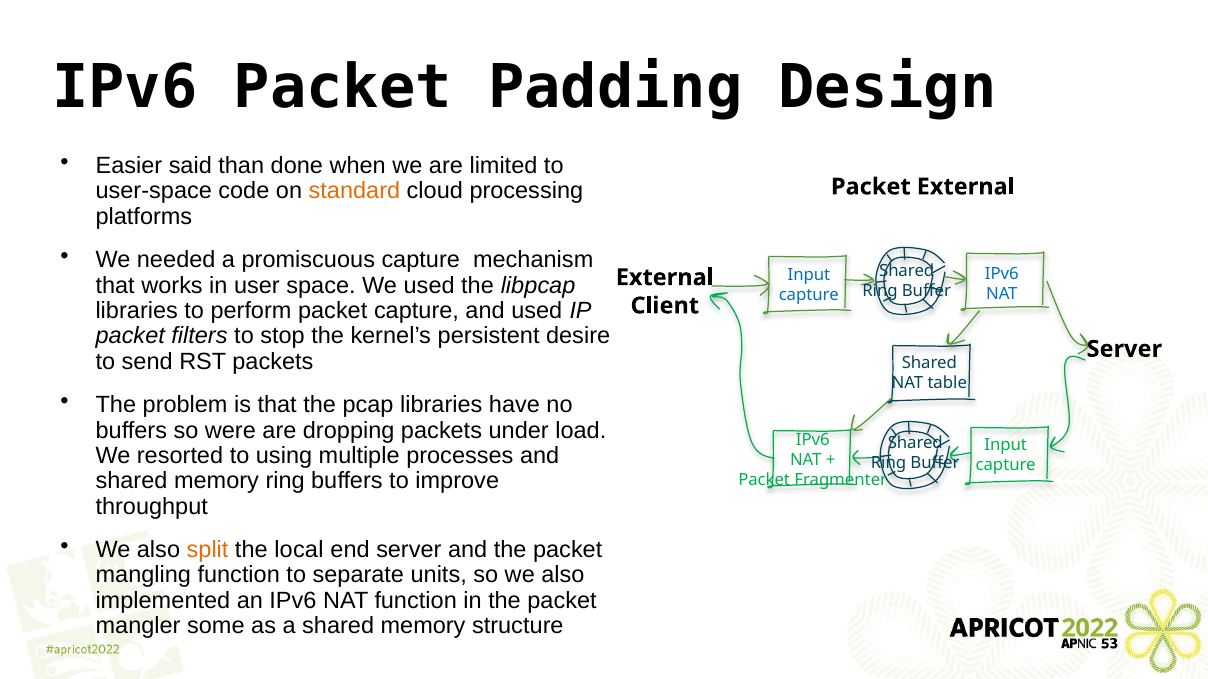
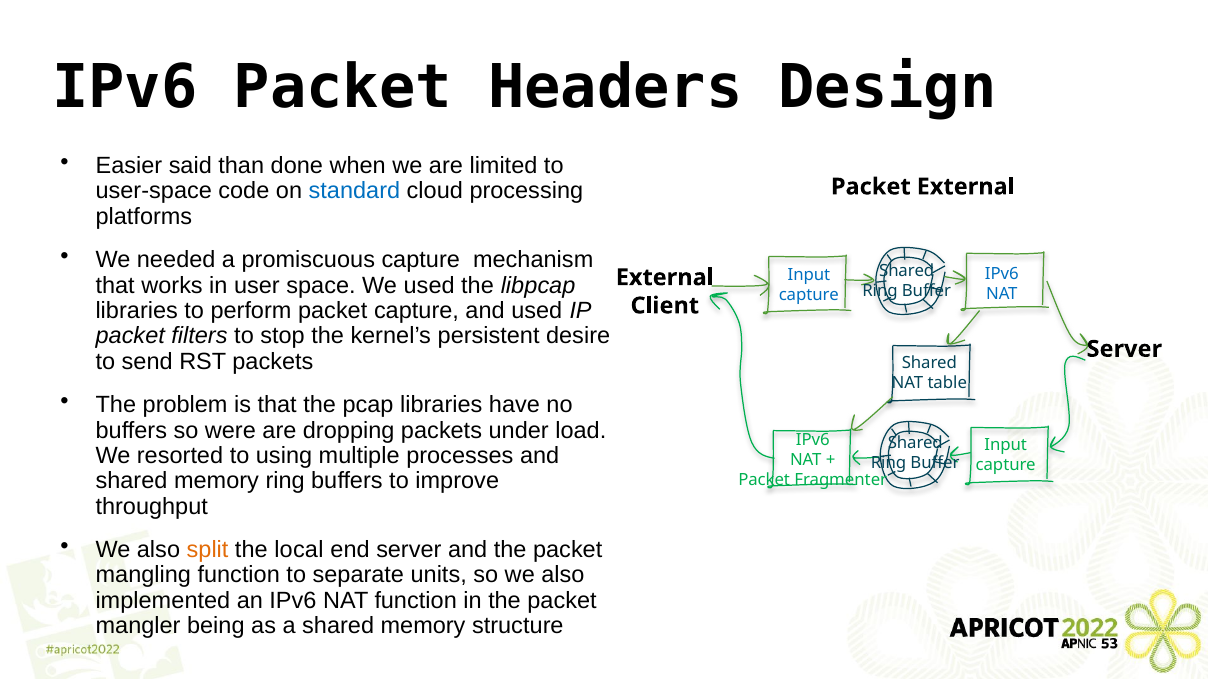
Padding: Padding -> Headers
standard colour: orange -> blue
some: some -> being
